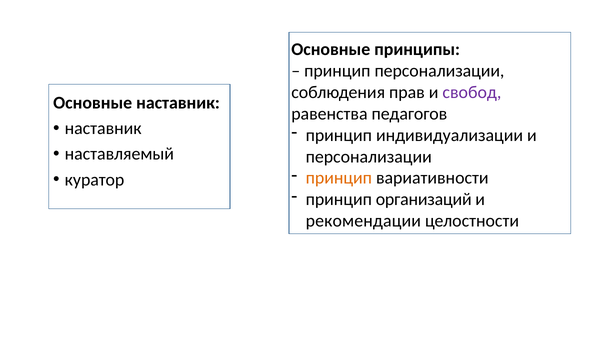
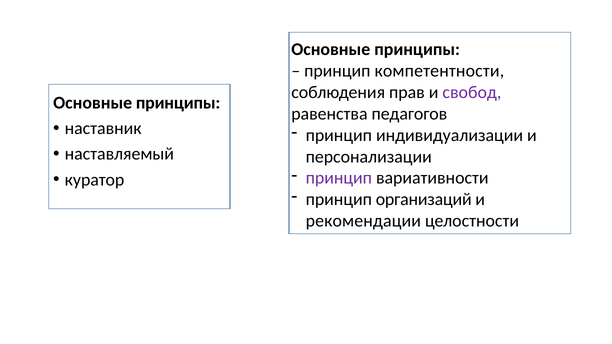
принцип персонализации: персонализации -> компетентности
наставник at (178, 103): наставник -> принципы
принцип at (339, 178) colour: orange -> purple
